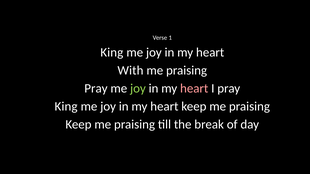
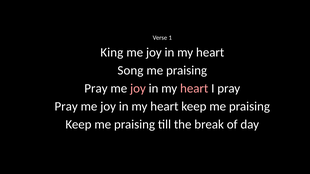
With: With -> Song
joy at (138, 89) colour: light green -> pink
King at (66, 107): King -> Pray
